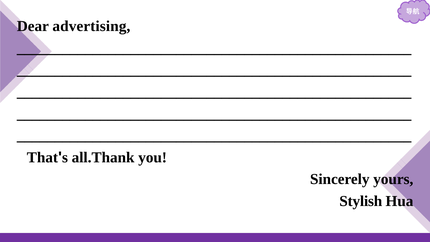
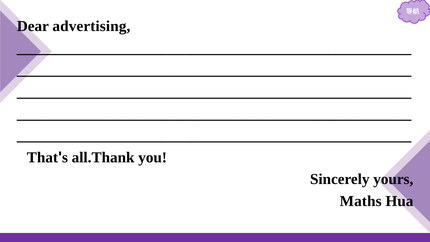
Stylish: Stylish -> Maths
